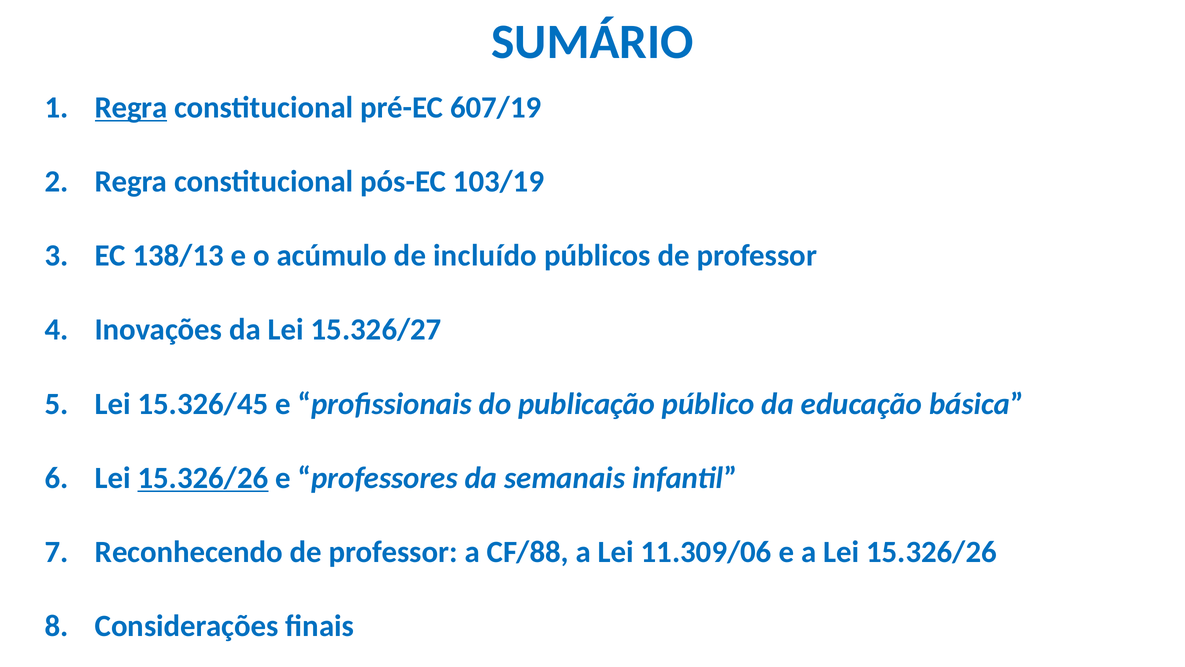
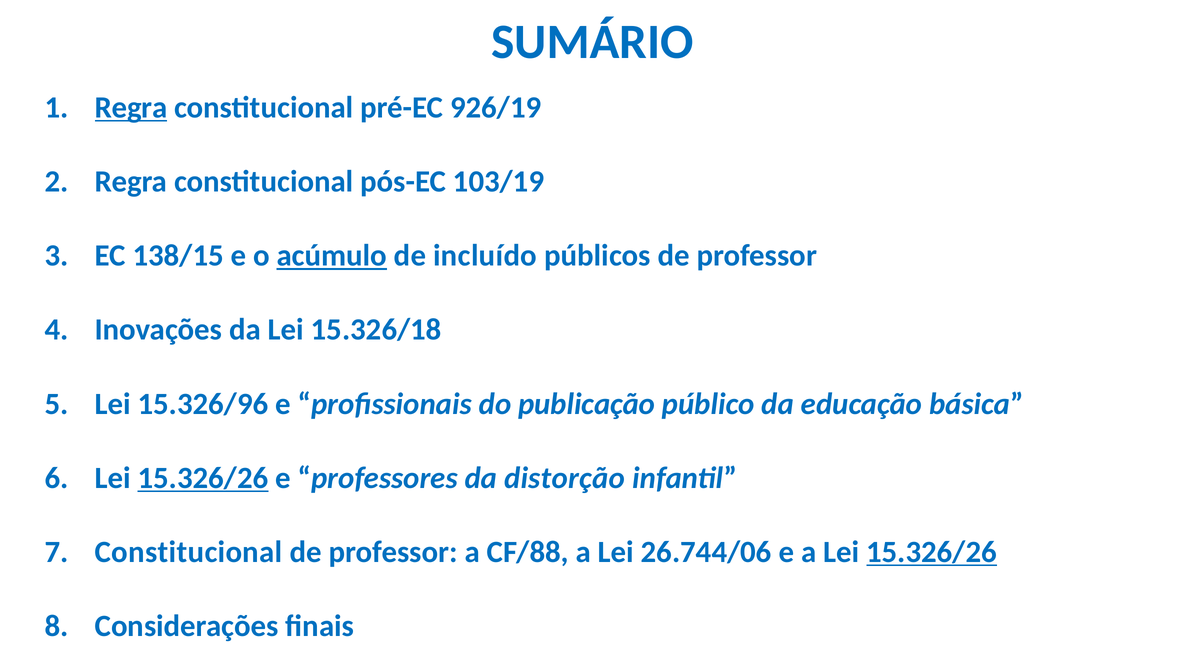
607/19: 607/19 -> 926/19
138/13: 138/13 -> 138/15
acúmulo underline: none -> present
15.326/27: 15.326/27 -> 15.326/18
15.326/45: 15.326/45 -> 15.326/96
semanais: semanais -> distorção
Reconhecendo at (189, 552): Reconhecendo -> Constitucional
11.309/06: 11.309/06 -> 26.744/06
15.326/26 at (932, 552) underline: none -> present
